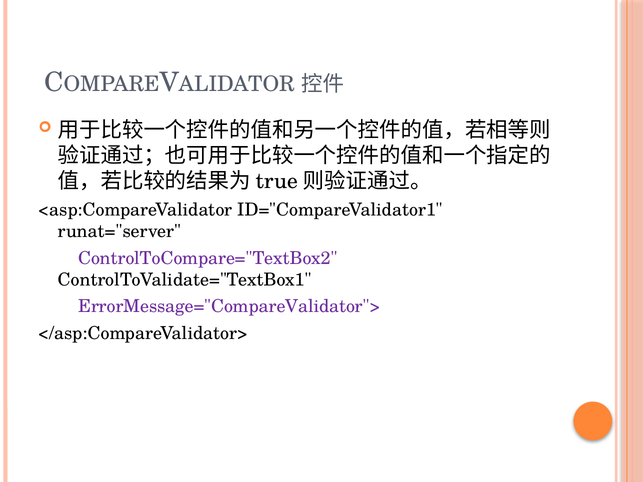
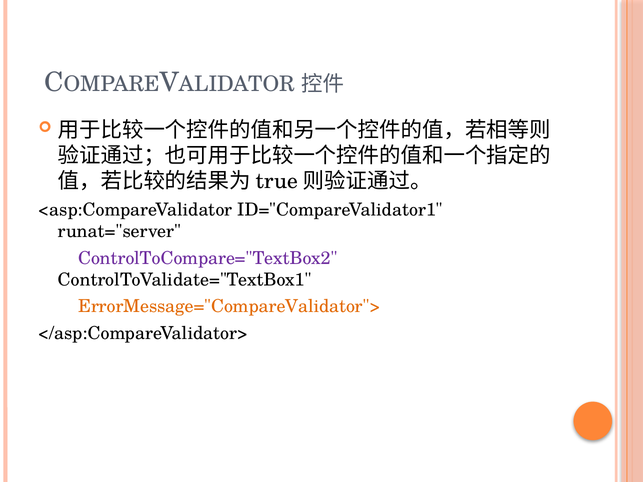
ErrorMessage="CompareValidator"> colour: purple -> orange
